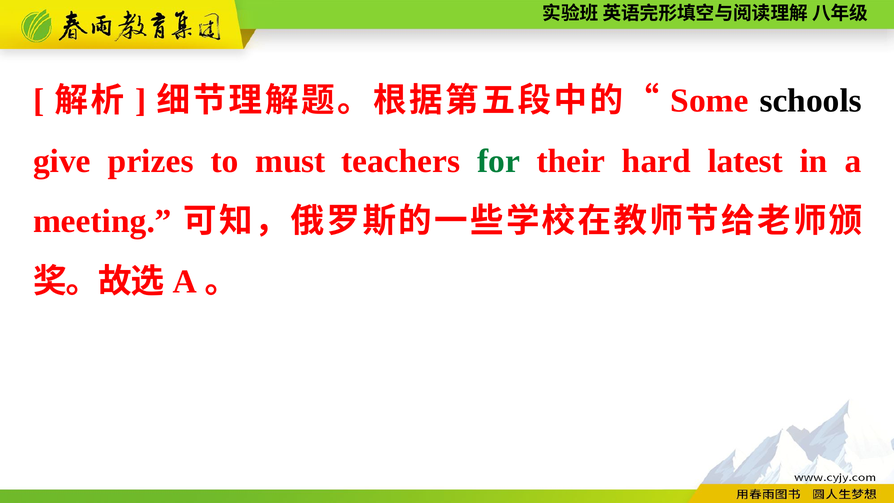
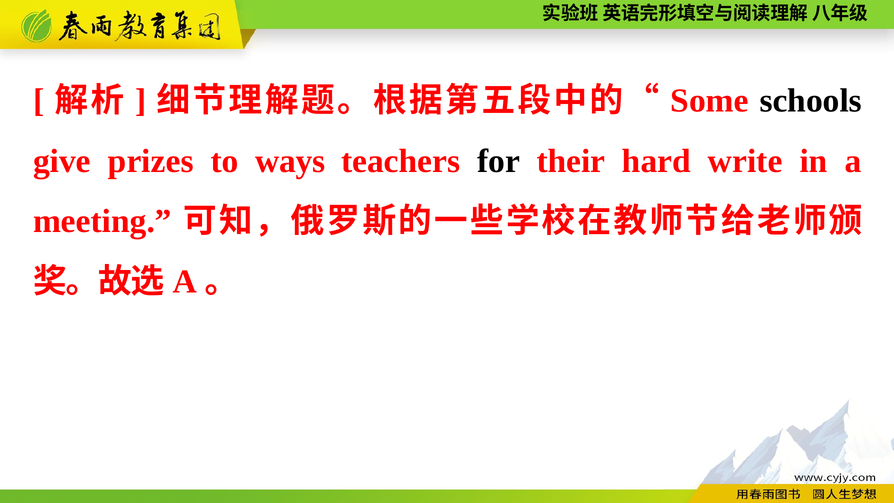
must: must -> ways
for colour: green -> black
latest: latest -> write
